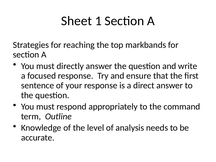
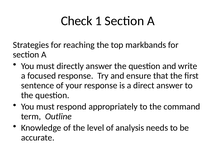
Sheet: Sheet -> Check
